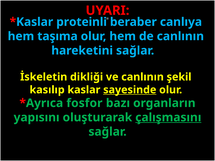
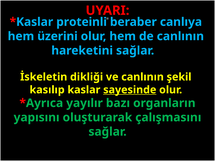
taşıma: taşıma -> üzerini
fosfor: fosfor -> yayılır
çalışmasını underline: present -> none
